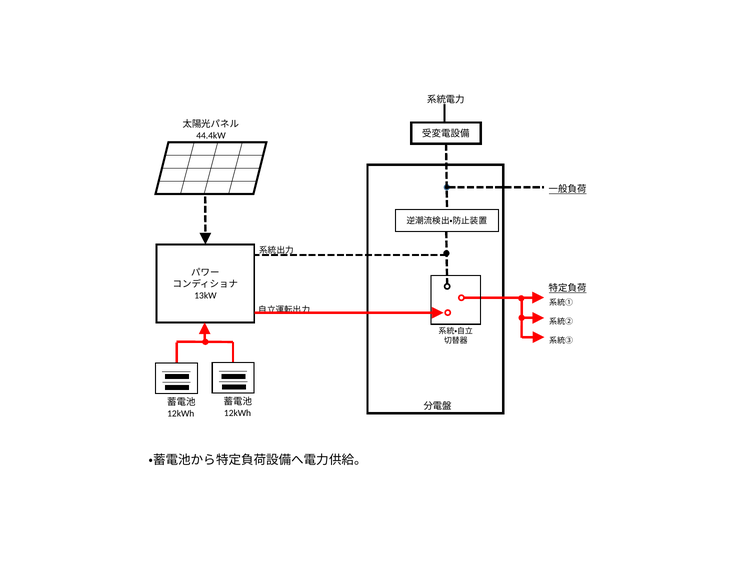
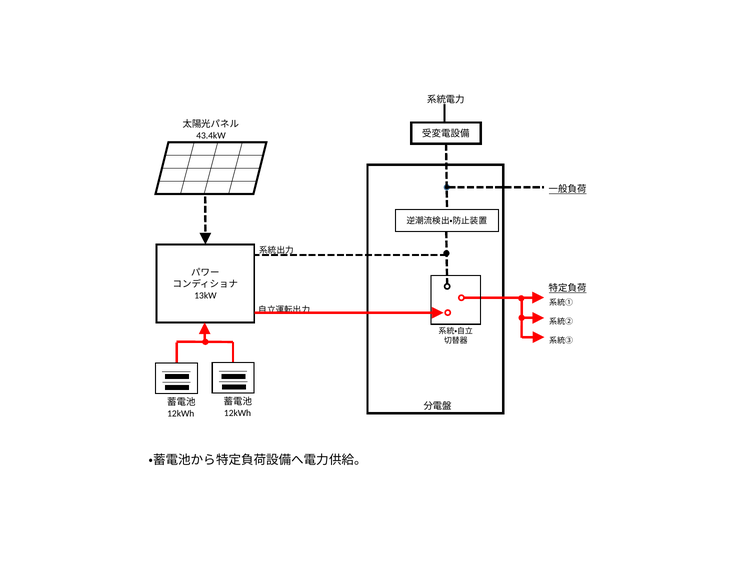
44.4kW: 44.4kW -> 43.4kW
